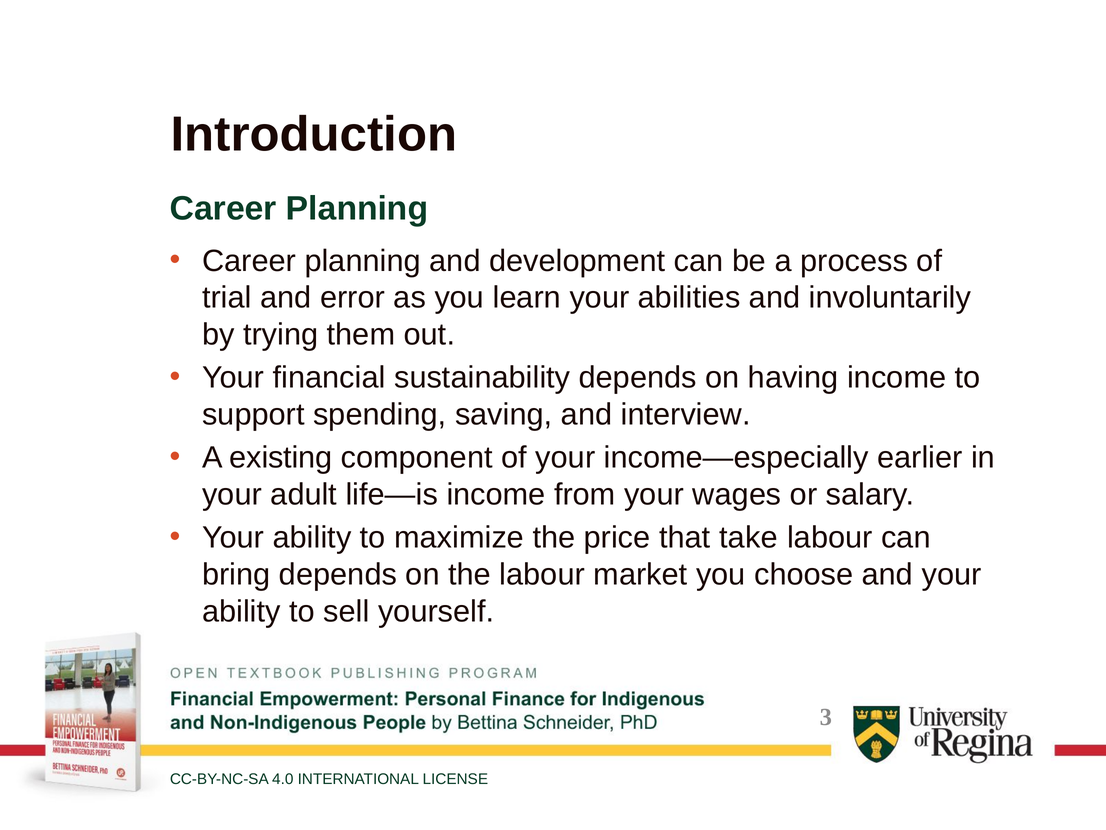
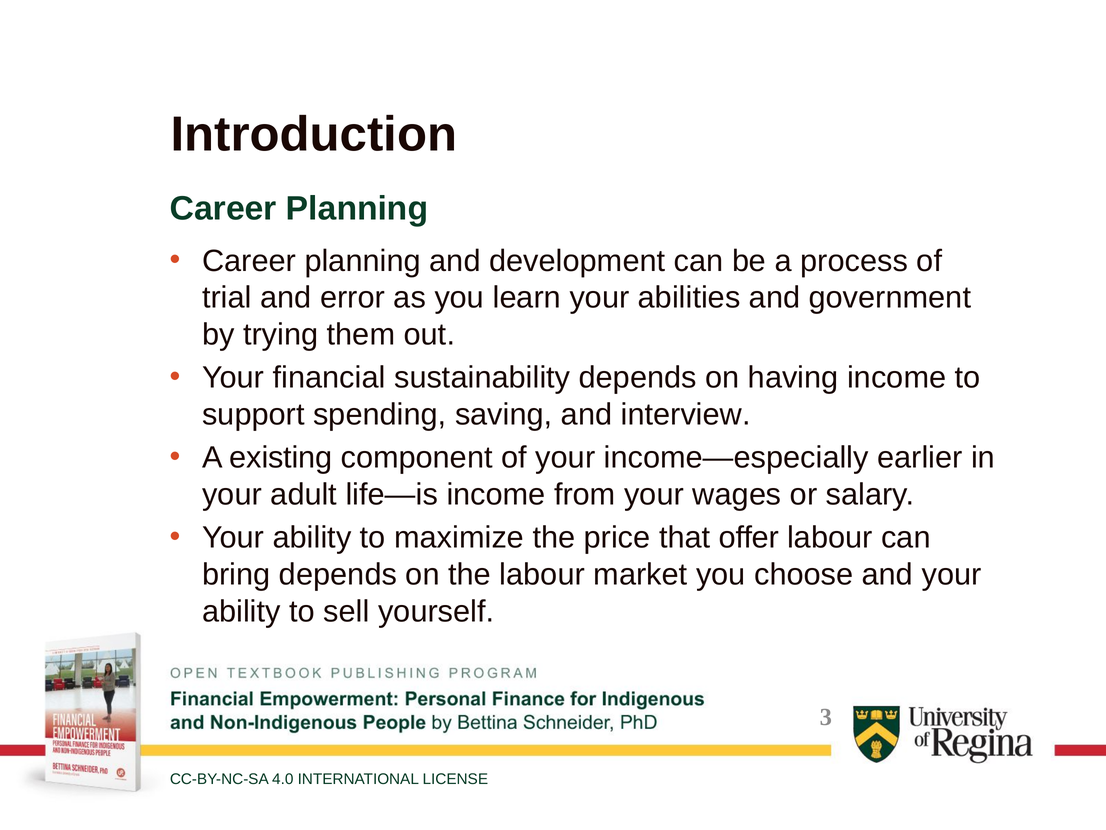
involuntarily: involuntarily -> government
take: take -> offer
